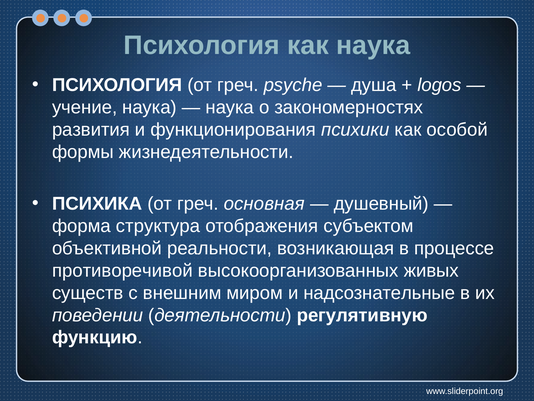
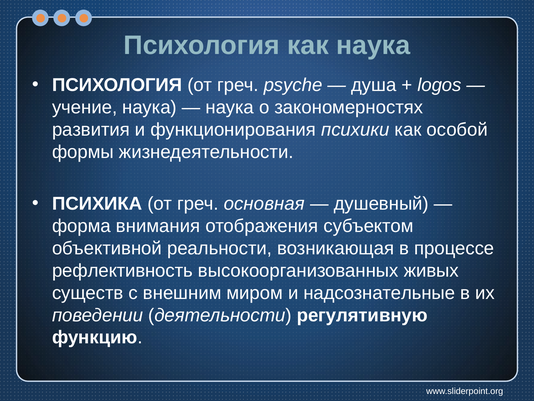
структура: структура -> внимания
противоречивой: противоречивой -> рефлективность
